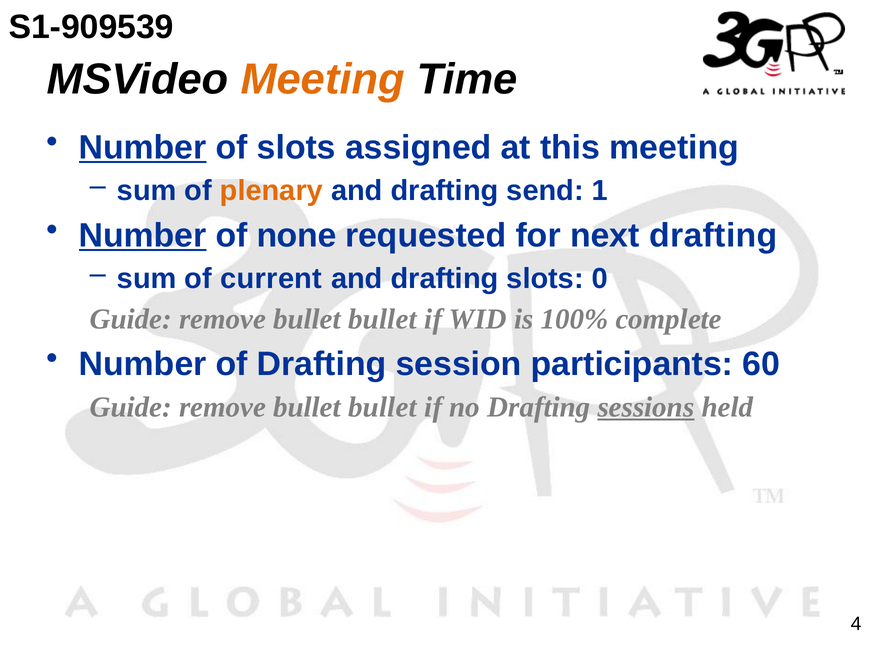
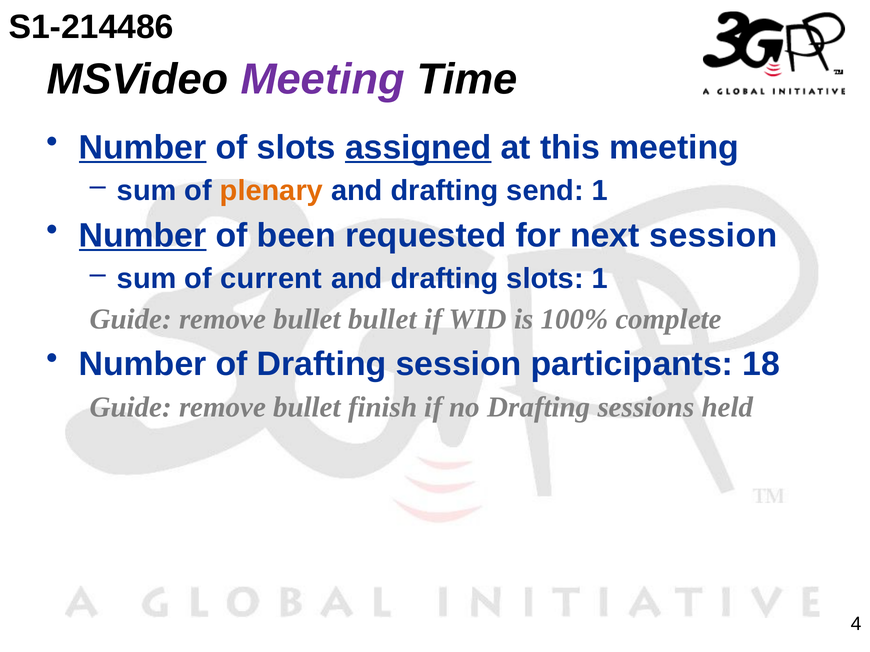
S1-909539: S1-909539 -> S1-214486
Meeting at (323, 80) colour: orange -> purple
assigned underline: none -> present
none: none -> been
next drafting: drafting -> session
slots 0: 0 -> 1
60: 60 -> 18
bullet at (382, 407): bullet -> finish
sessions underline: present -> none
